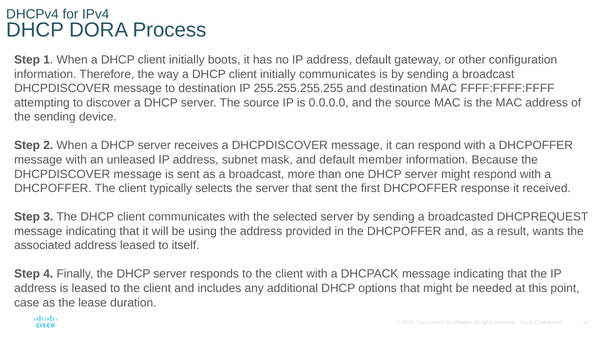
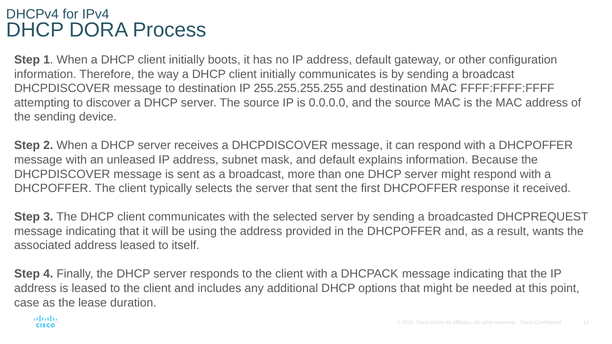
member: member -> explains
